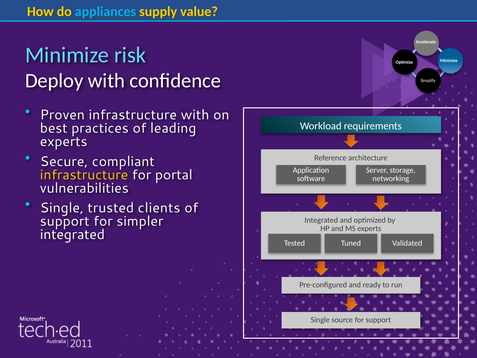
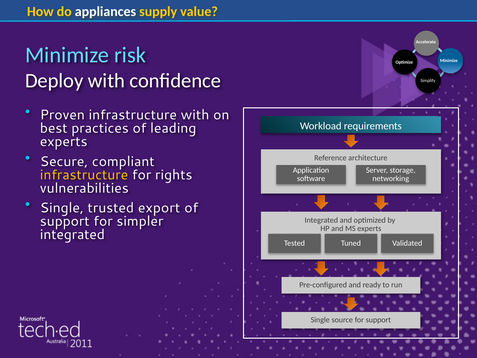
appliances colour: light blue -> white
portal: portal -> rights
clients: clients -> export
